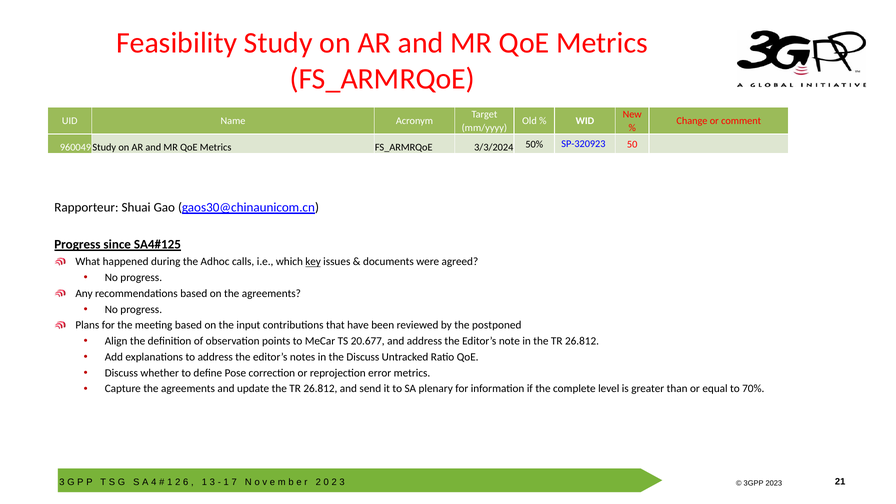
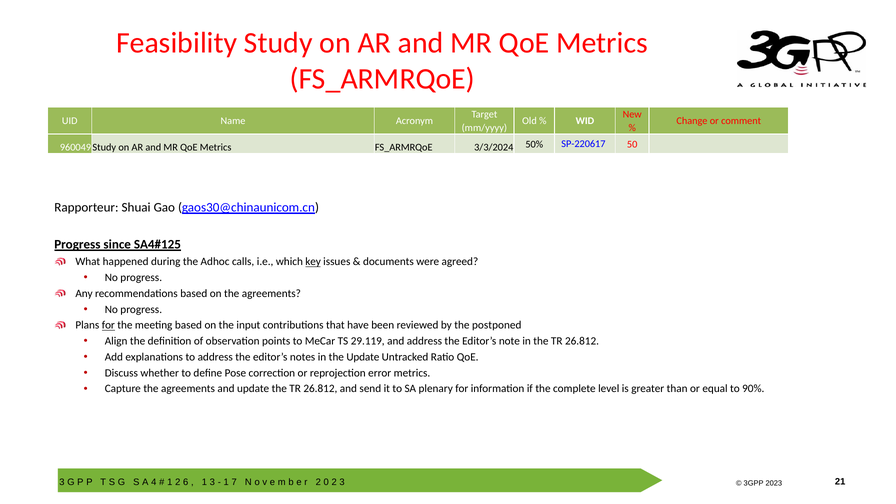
SP-320923: SP-320923 -> SP-220617
for at (108, 325) underline: none -> present
20.677: 20.677 -> 29.119
the Discuss: Discuss -> Update
70%: 70% -> 90%
